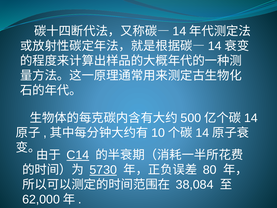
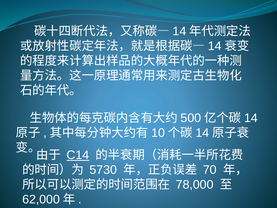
5730 underline: present -> none
80: 80 -> 70
38,084: 38,084 -> 78,000
